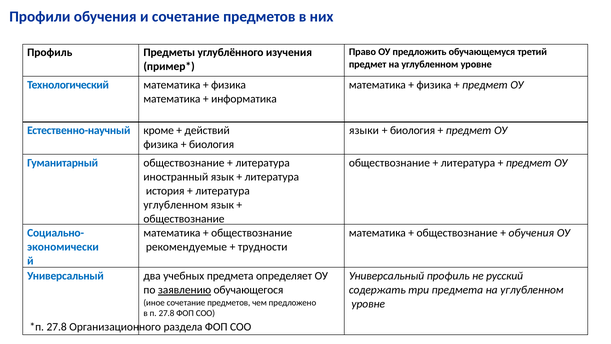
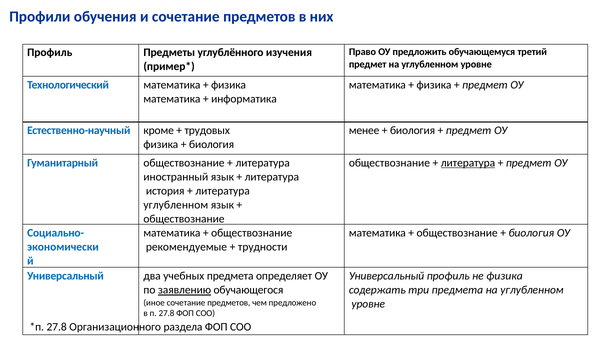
действий: действий -> трудовых
языки: языки -> менее
литература at (468, 163) underline: none -> present
обучения at (531, 233): обучения -> биология
не русский: русский -> физика
